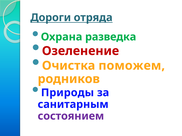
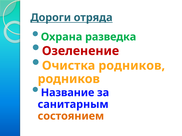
Очистка поможем: поможем -> родников
Природы: Природы -> Название
состоянием colour: purple -> orange
